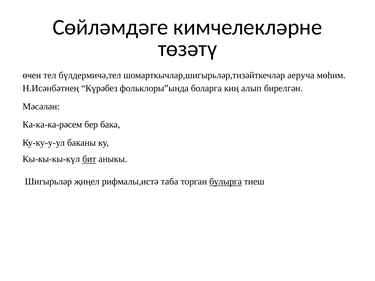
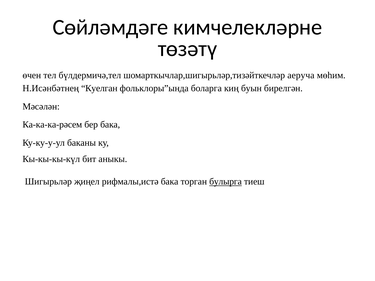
Күрәбез: Күрәбез -> Куелган
алып: алып -> буын
бит underline: present -> none
рифмалы,истә таба: таба -> бака
